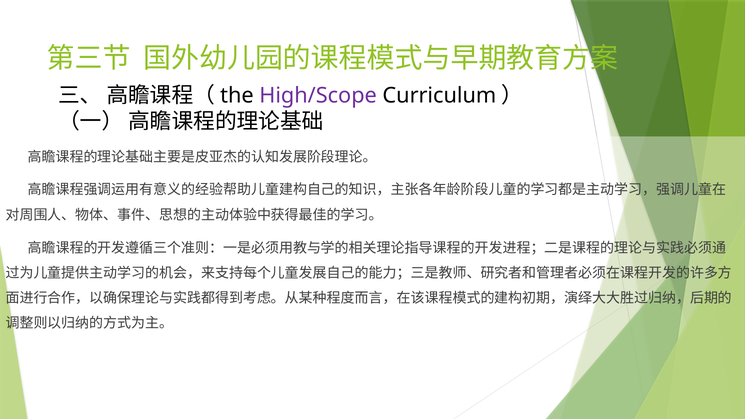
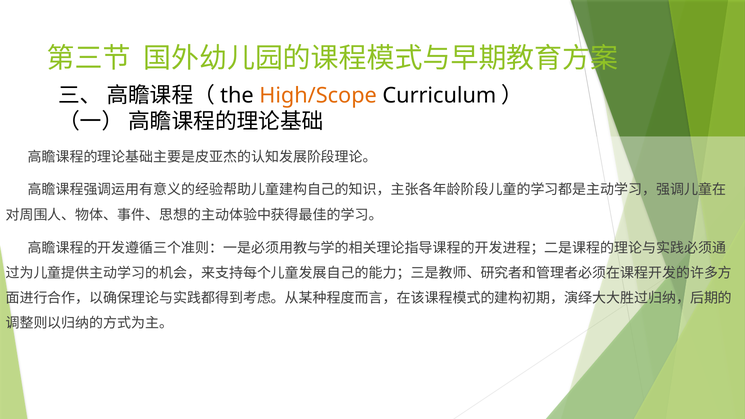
High/Scope colour: purple -> orange
